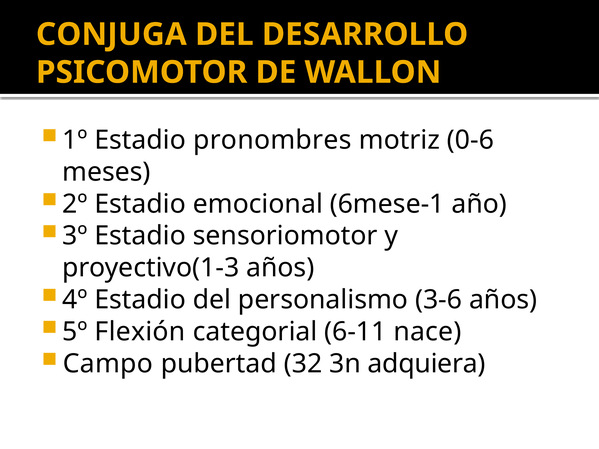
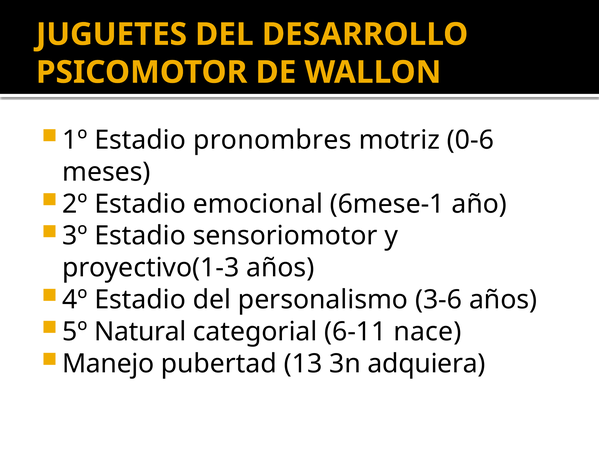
CONJUGA: CONJUGA -> JUGUETES
Flexión: Flexión -> Natural
Campo: Campo -> Manejo
32: 32 -> 13
